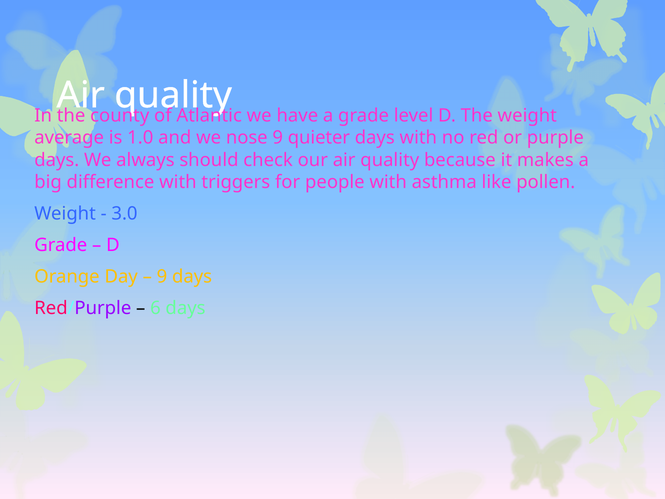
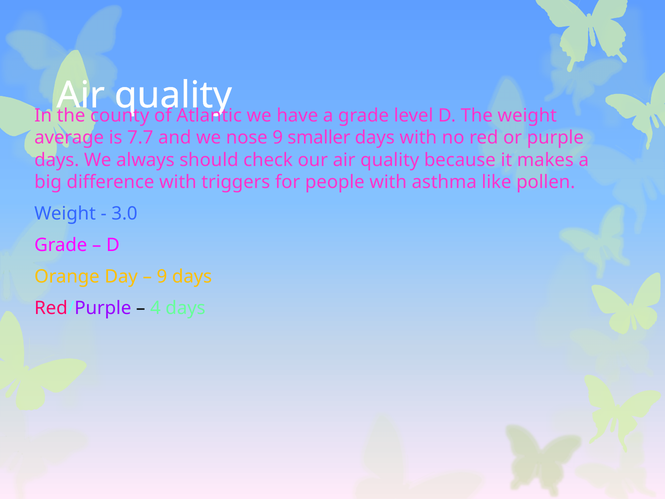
1.0: 1.0 -> 7.7
quieter: quieter -> smaller
6: 6 -> 4
